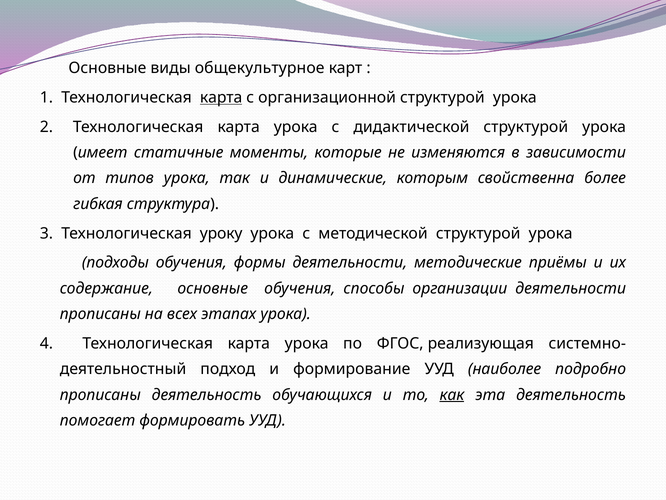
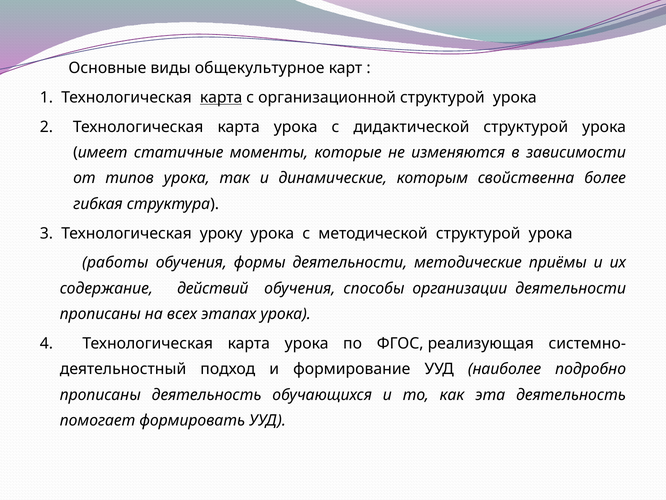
подходы: подходы -> работы
содержание основные: основные -> действий
как underline: present -> none
